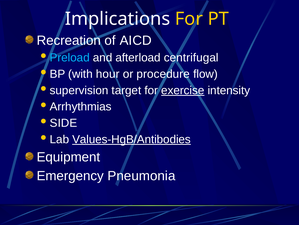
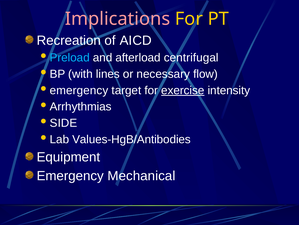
Implications colour: white -> pink
hour: hour -> lines
procedure: procedure -> necessary
supervision at (79, 90): supervision -> emergency
Values-HgB/Antibodies underline: present -> none
Pneumonia: Pneumonia -> Mechanical
